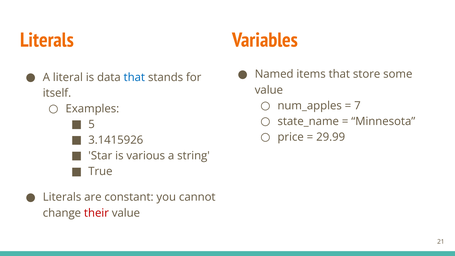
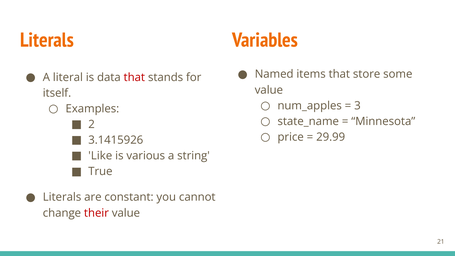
that at (134, 77) colour: blue -> red
7: 7 -> 3
5: 5 -> 2
Star: Star -> Like
